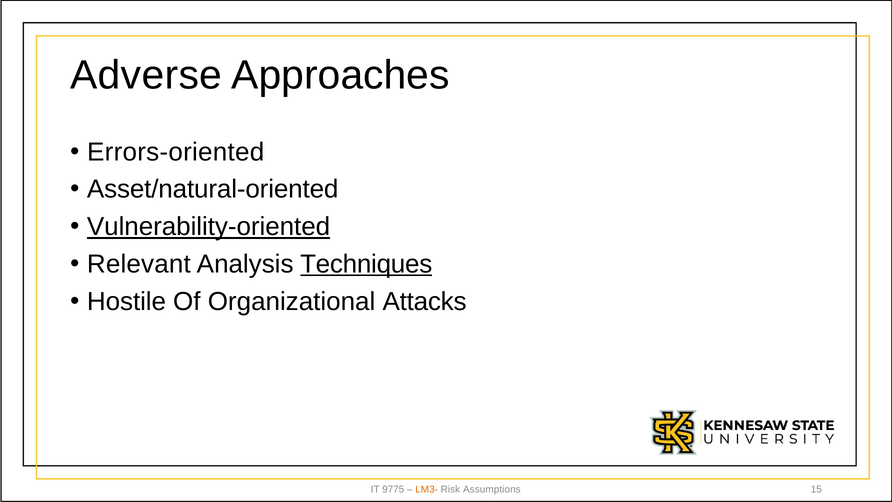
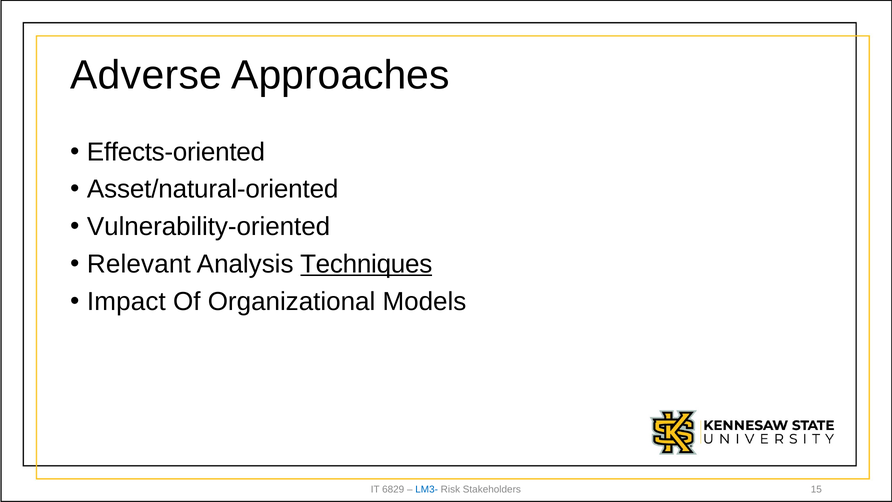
Errors-oriented: Errors-oriented -> Effects-oriented
Vulnerability-oriented underline: present -> none
Hostile: Hostile -> Impact
Attacks: Attacks -> Models
9775: 9775 -> 6829
LM3- colour: orange -> blue
Assumptions: Assumptions -> Stakeholders
